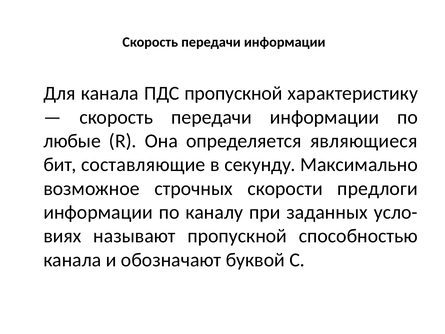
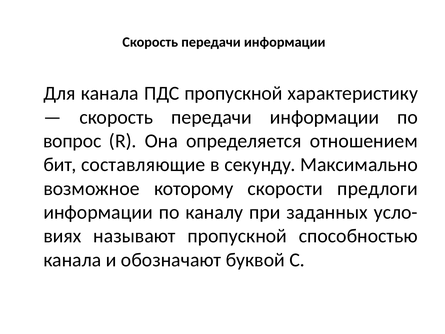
любые: любые -> вопрос
являющиеся: являющиеся -> отношением
строчных: строчных -> которому
